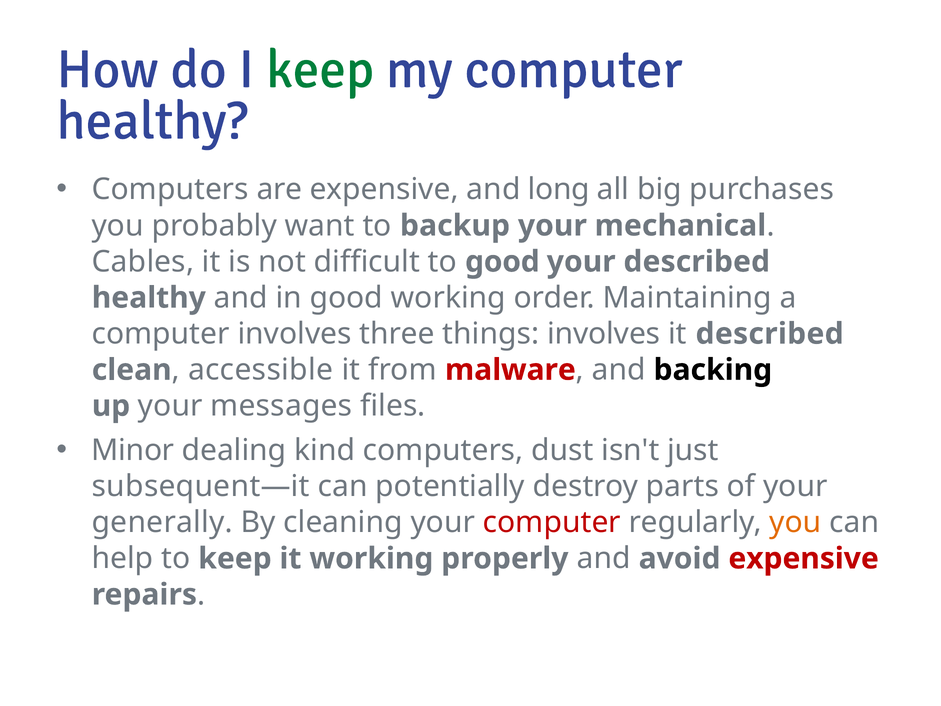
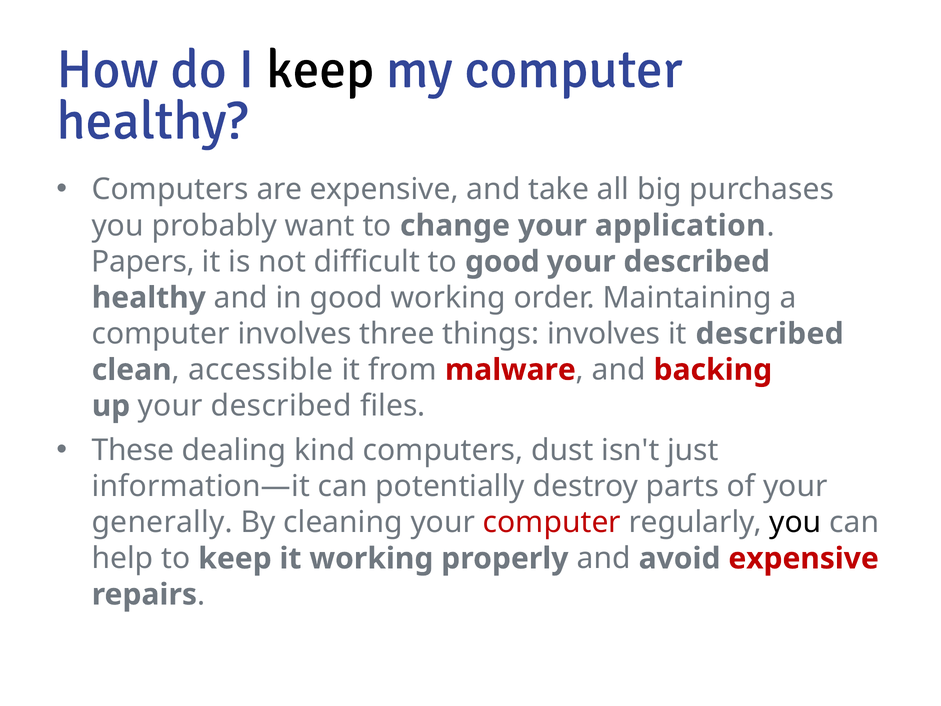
keep at (320, 69) colour: green -> black
long: long -> take
backup: backup -> change
mechanical: mechanical -> application
Cables: Cables -> Papers
backing colour: black -> red
up your messages: messages -> described
Minor: Minor -> These
subsequent—it: subsequent—it -> information—it
you at (795, 522) colour: orange -> black
